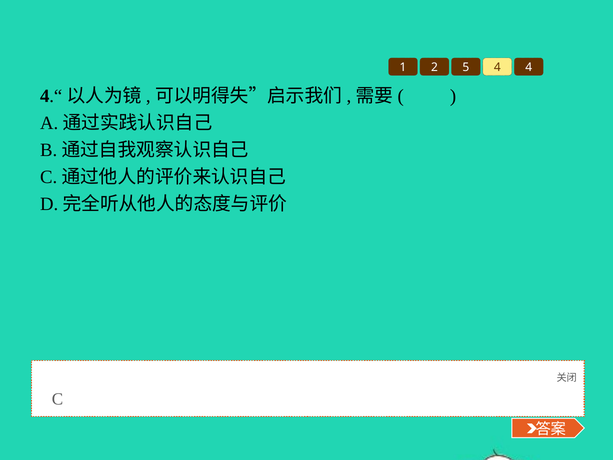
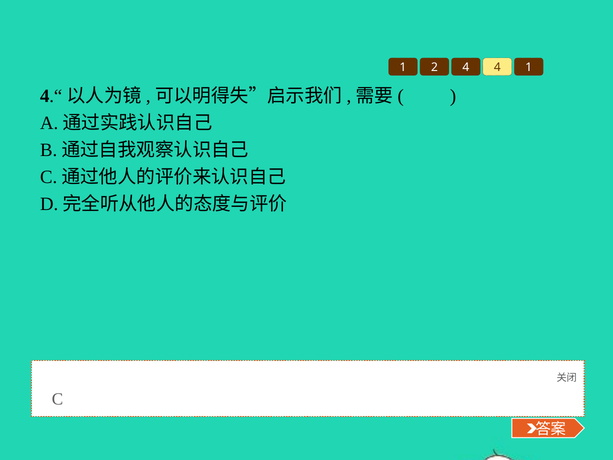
2 5: 5 -> 4
4 4: 4 -> 1
